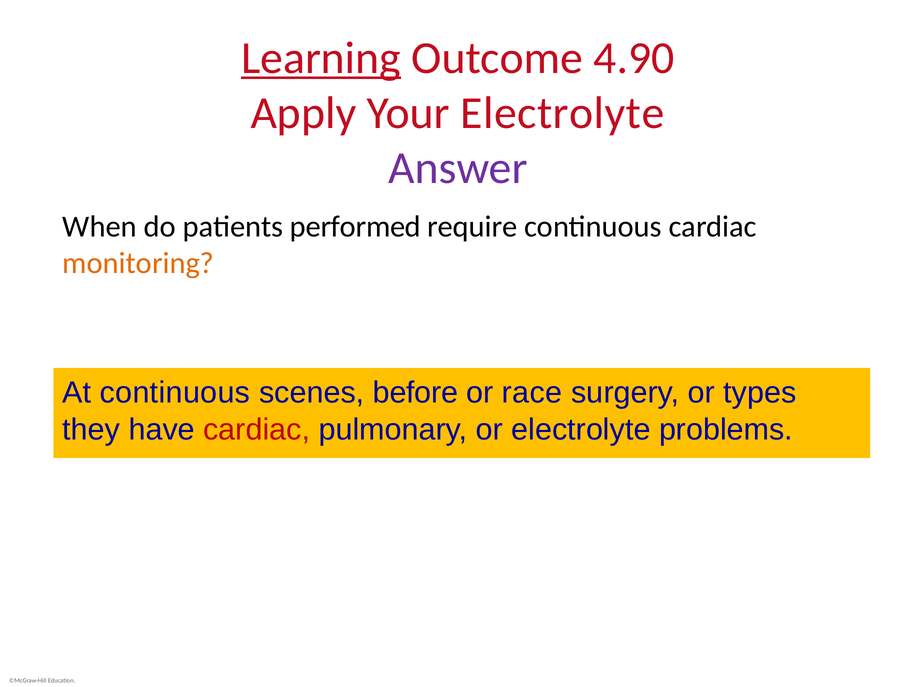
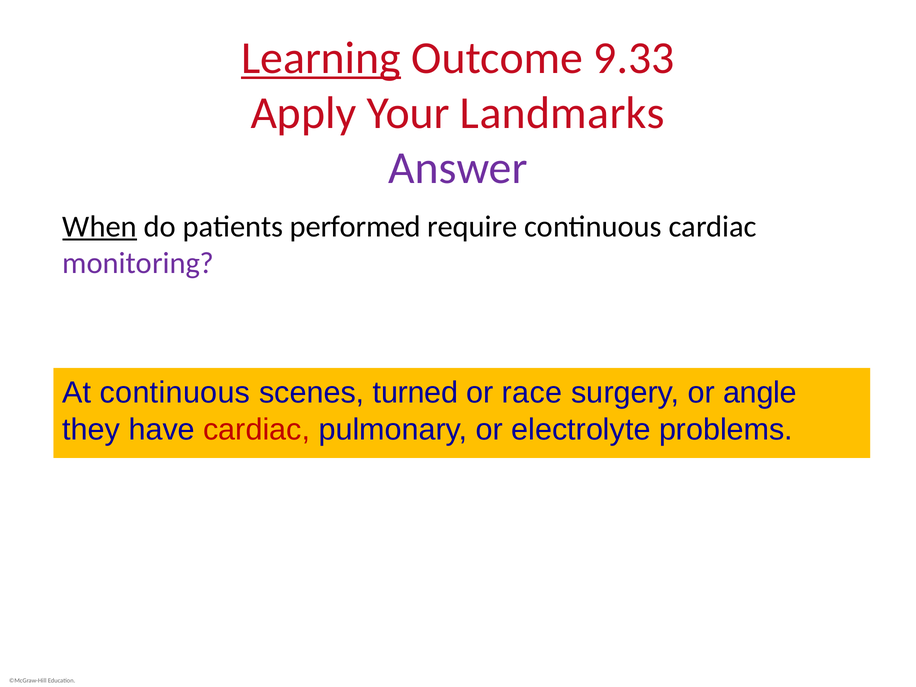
4.90: 4.90 -> 9.33
Your Electrolyte: Electrolyte -> Landmarks
When underline: none -> present
monitoring colour: orange -> purple
before: before -> turned
types: types -> angle
